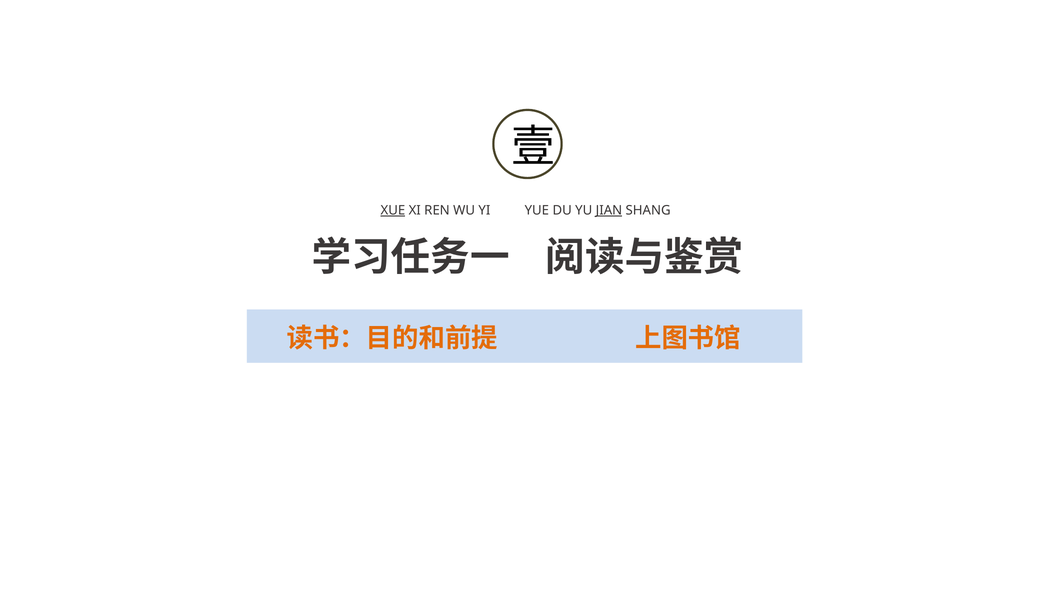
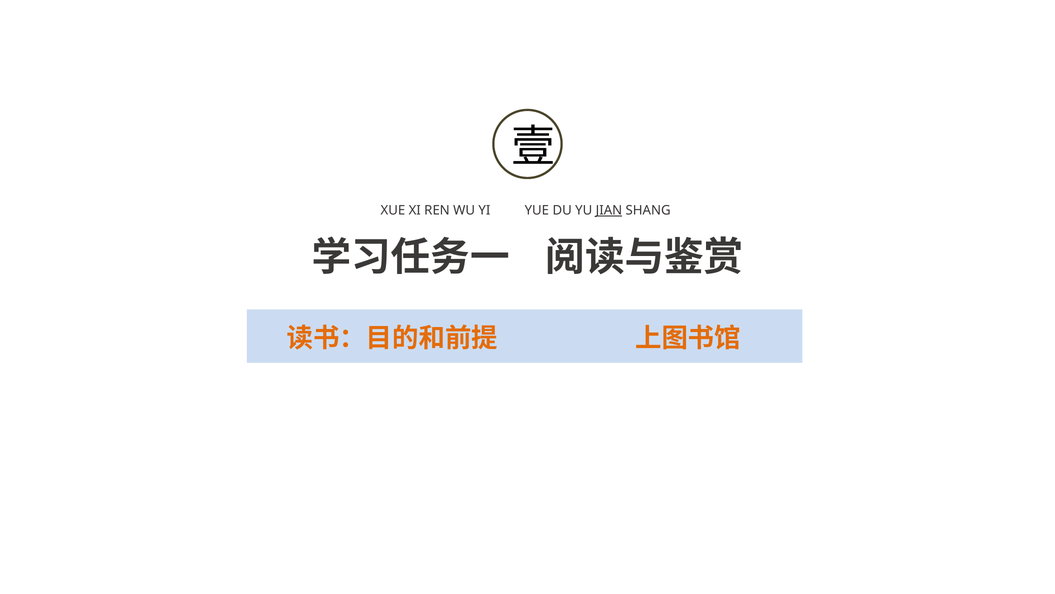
XUE underline: present -> none
